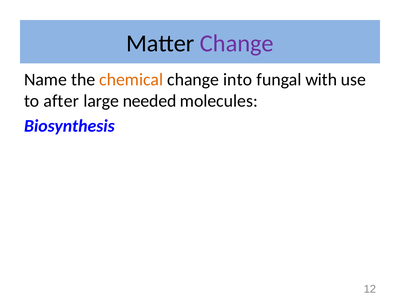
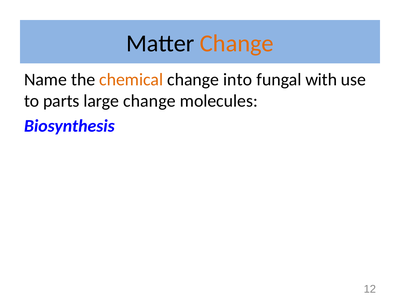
Change at (237, 43) colour: purple -> orange
after: after -> parts
large needed: needed -> change
